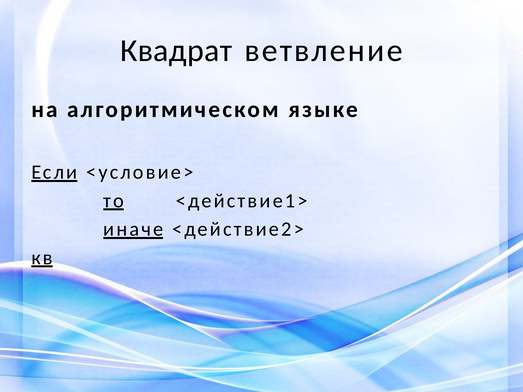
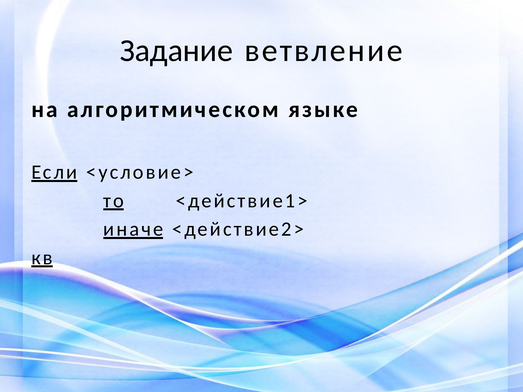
Квадрат: Квадрат -> Задание
